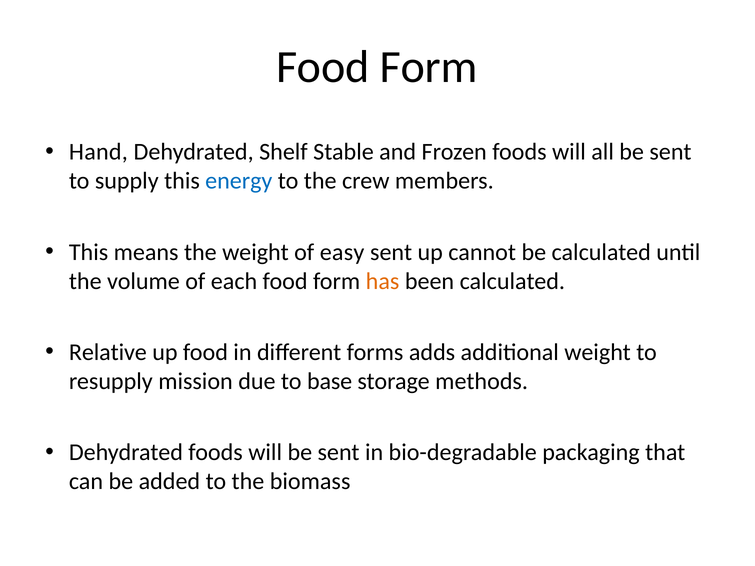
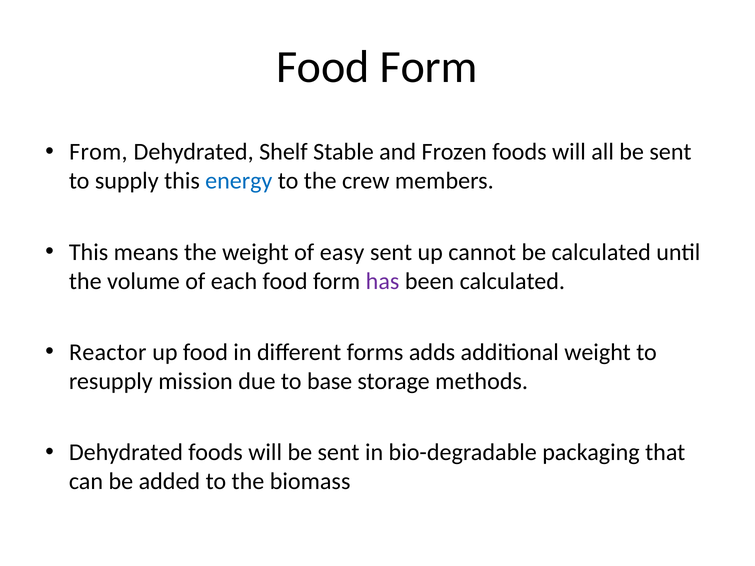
Hand: Hand -> From
has colour: orange -> purple
Relative: Relative -> Reactor
